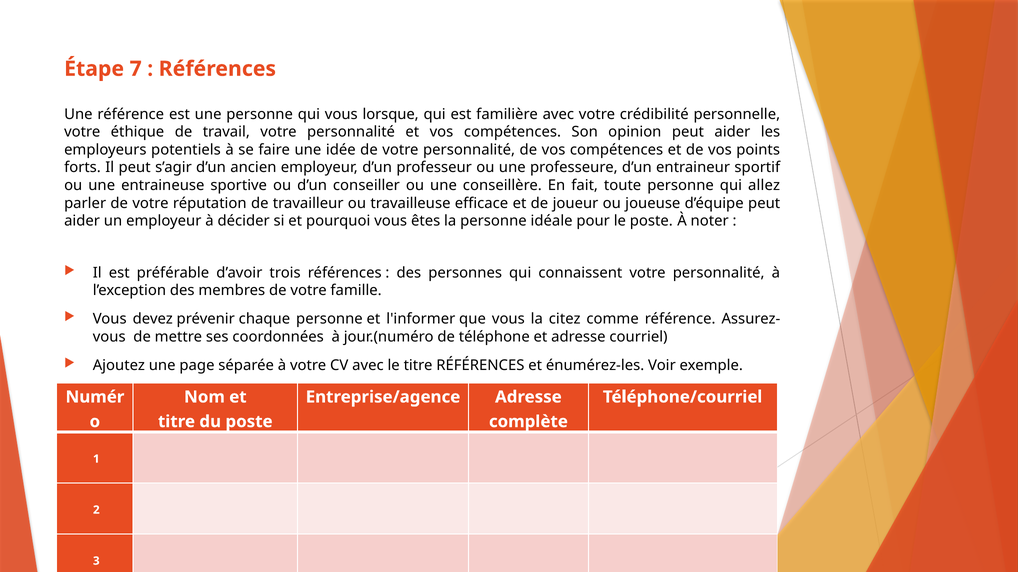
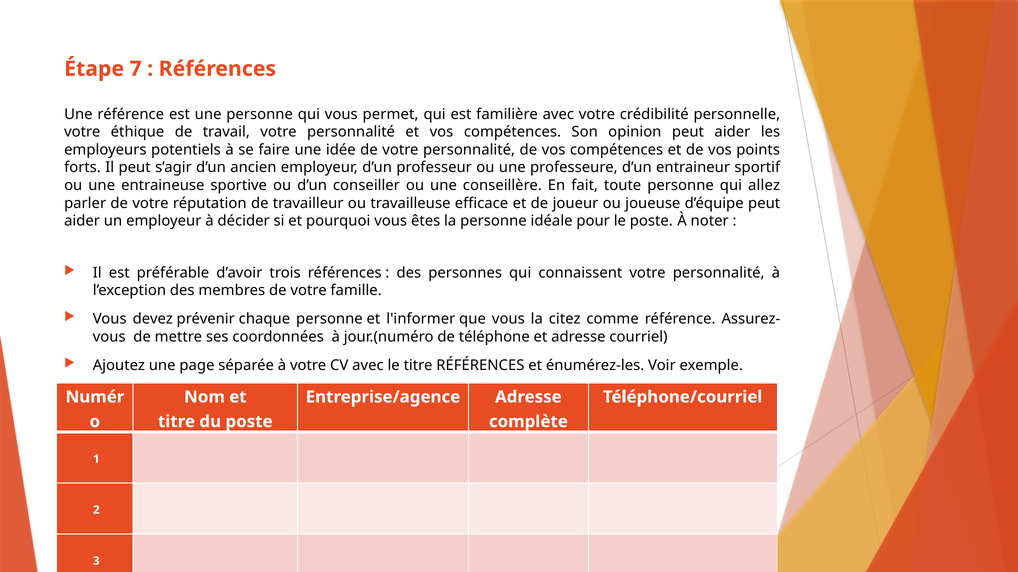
lorsque: lorsque -> permet
